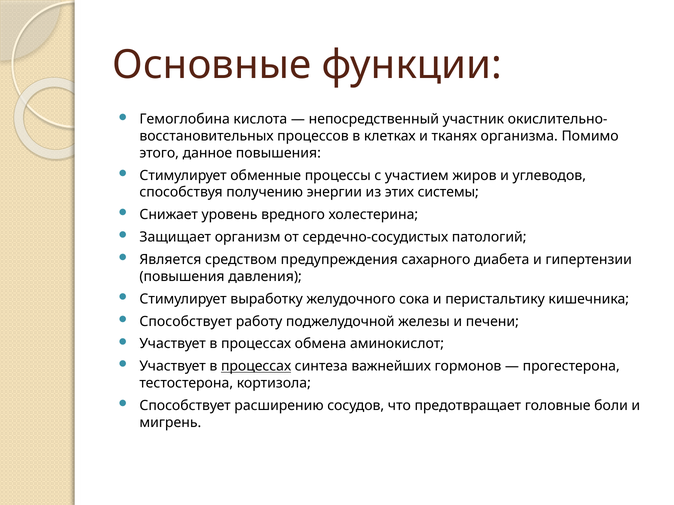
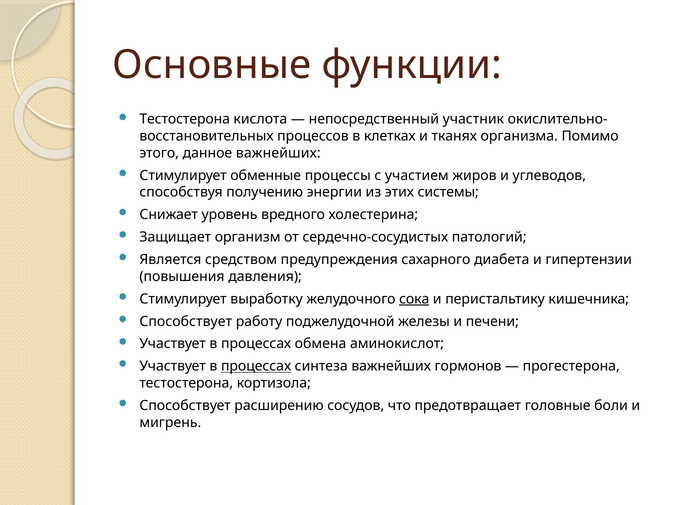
Гемоглобина at (185, 119): Гемоглобина -> Тестостерона
данное повышения: повышения -> важнейших
сока underline: none -> present
